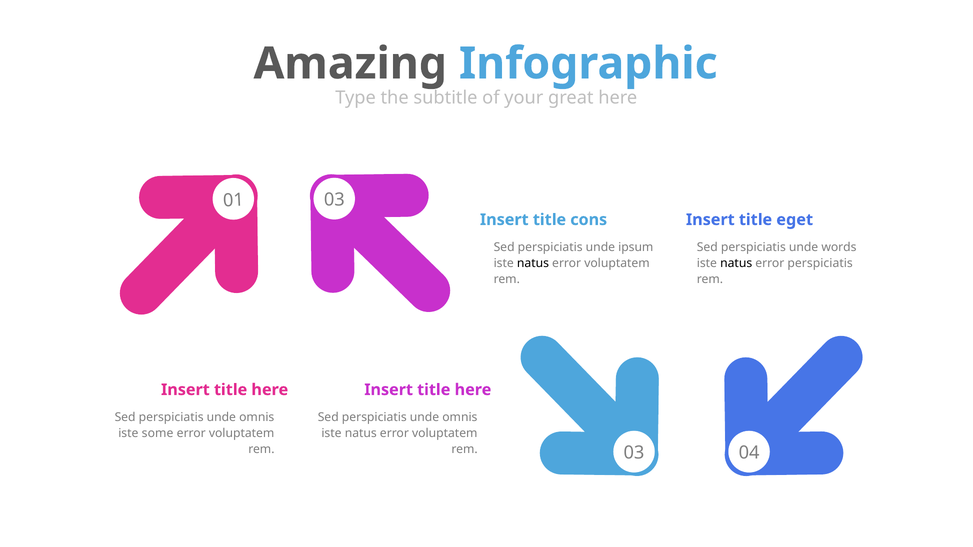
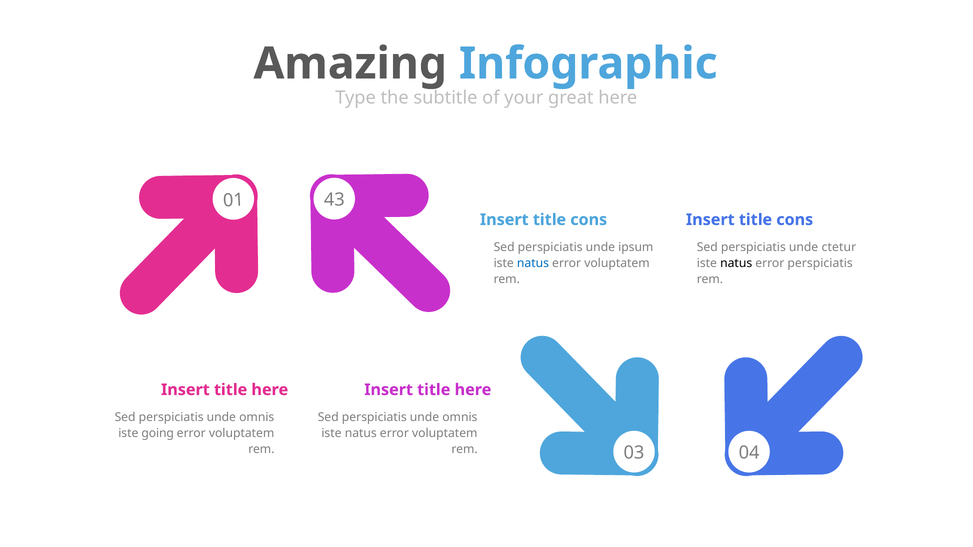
01 03: 03 -> 43
eget at (795, 220): eget -> cons
words: words -> ctetur
natus at (533, 263) colour: black -> blue
some: some -> going
